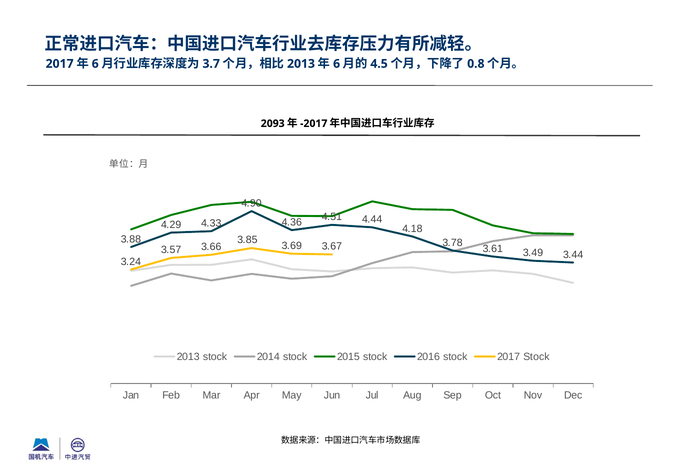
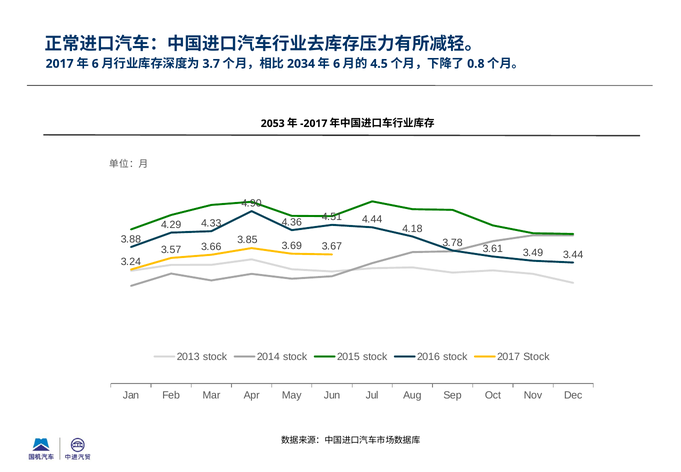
2013 at (301, 64): 2013 -> 2034
2093: 2093 -> 2053
